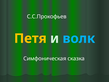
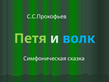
Петя colour: yellow -> light green
